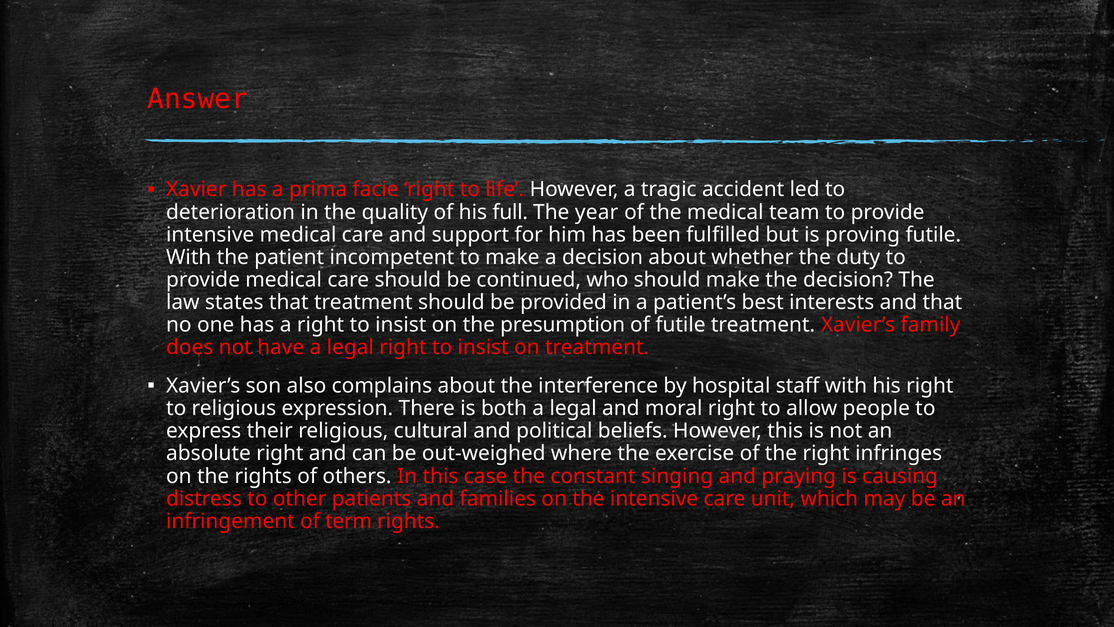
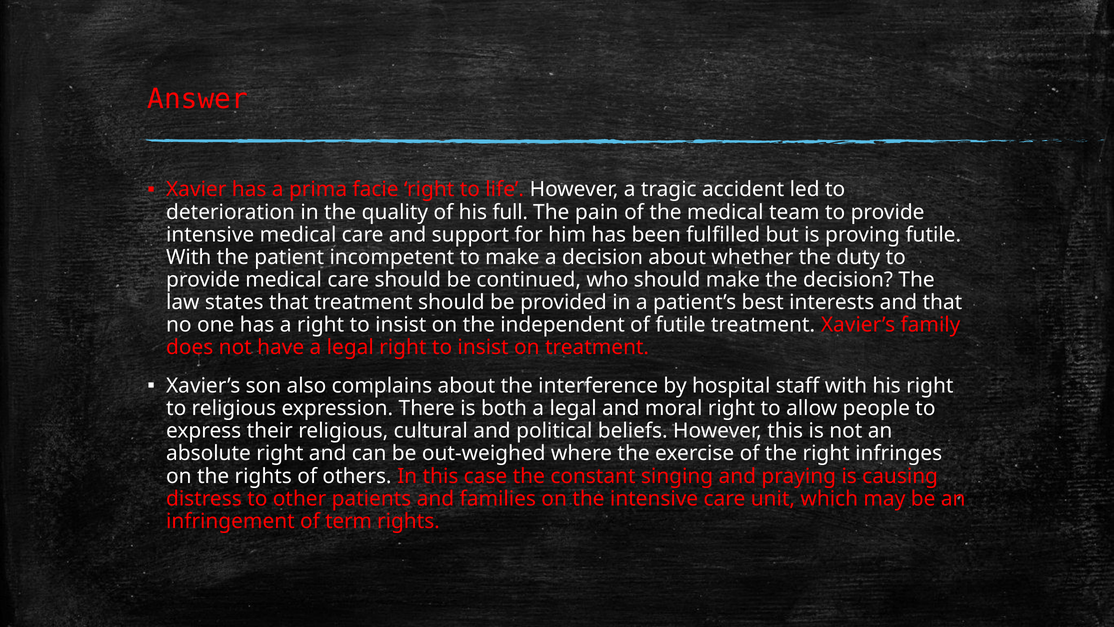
year: year -> pain
presumption: presumption -> independent
